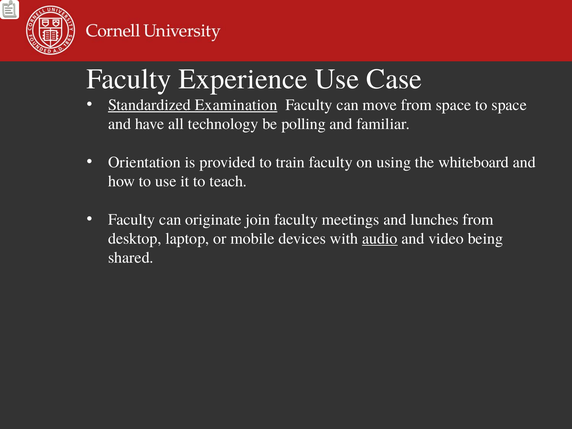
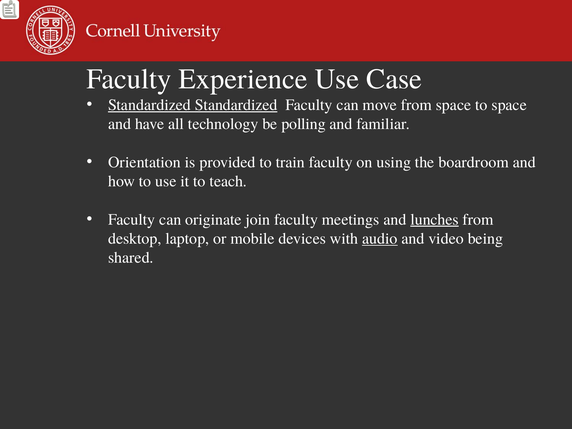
Standardized Examination: Examination -> Standardized
whiteboard: whiteboard -> boardroom
lunches underline: none -> present
